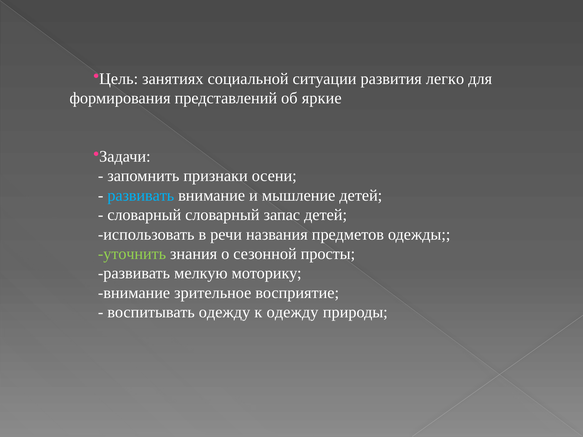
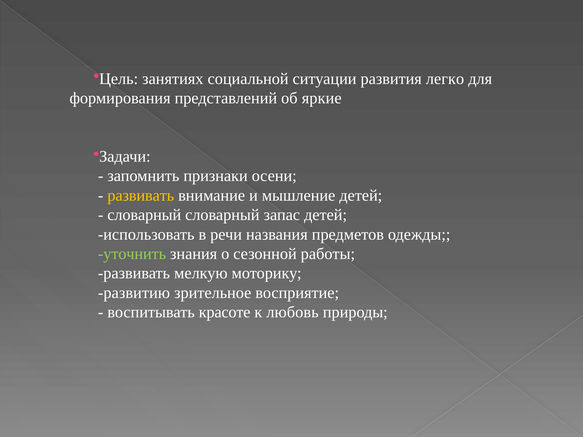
развивать at (141, 196) colour: light blue -> yellow
просты: просты -> работы
внимание at (134, 293): внимание -> развитию
воспитывать одежду: одежду -> красоте
к одежду: одежду -> любовь
